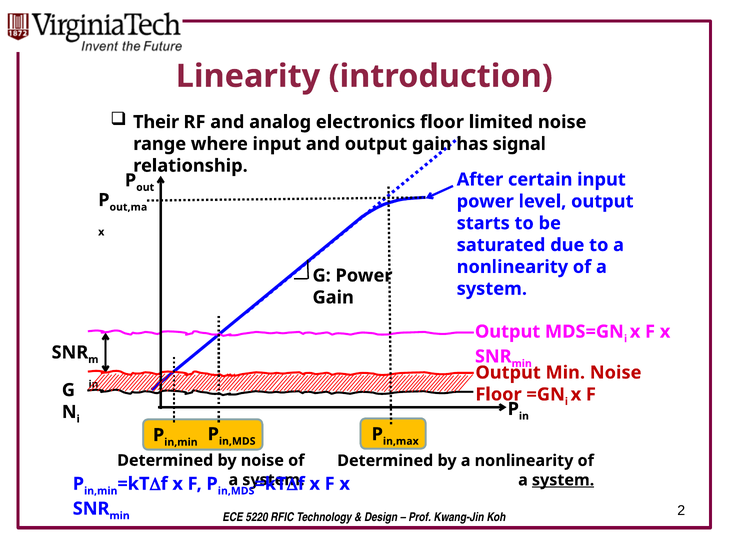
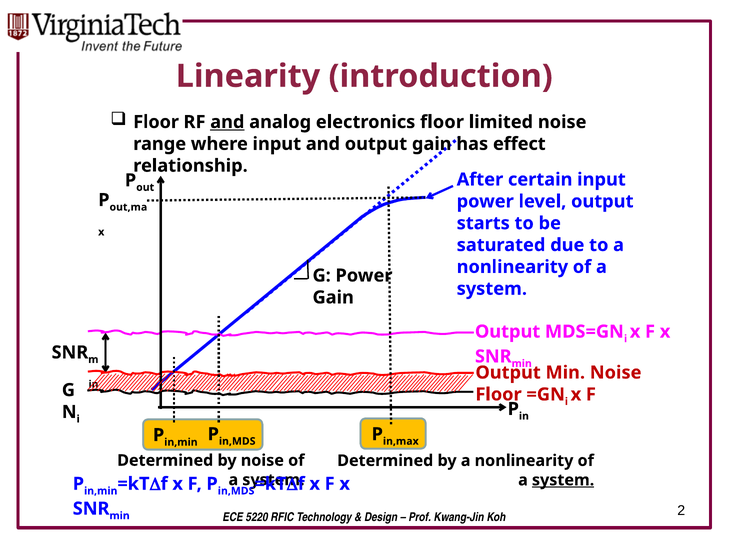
Their at (156, 122): Their -> Floor
and at (227, 122) underline: none -> present
signal: signal -> effect
